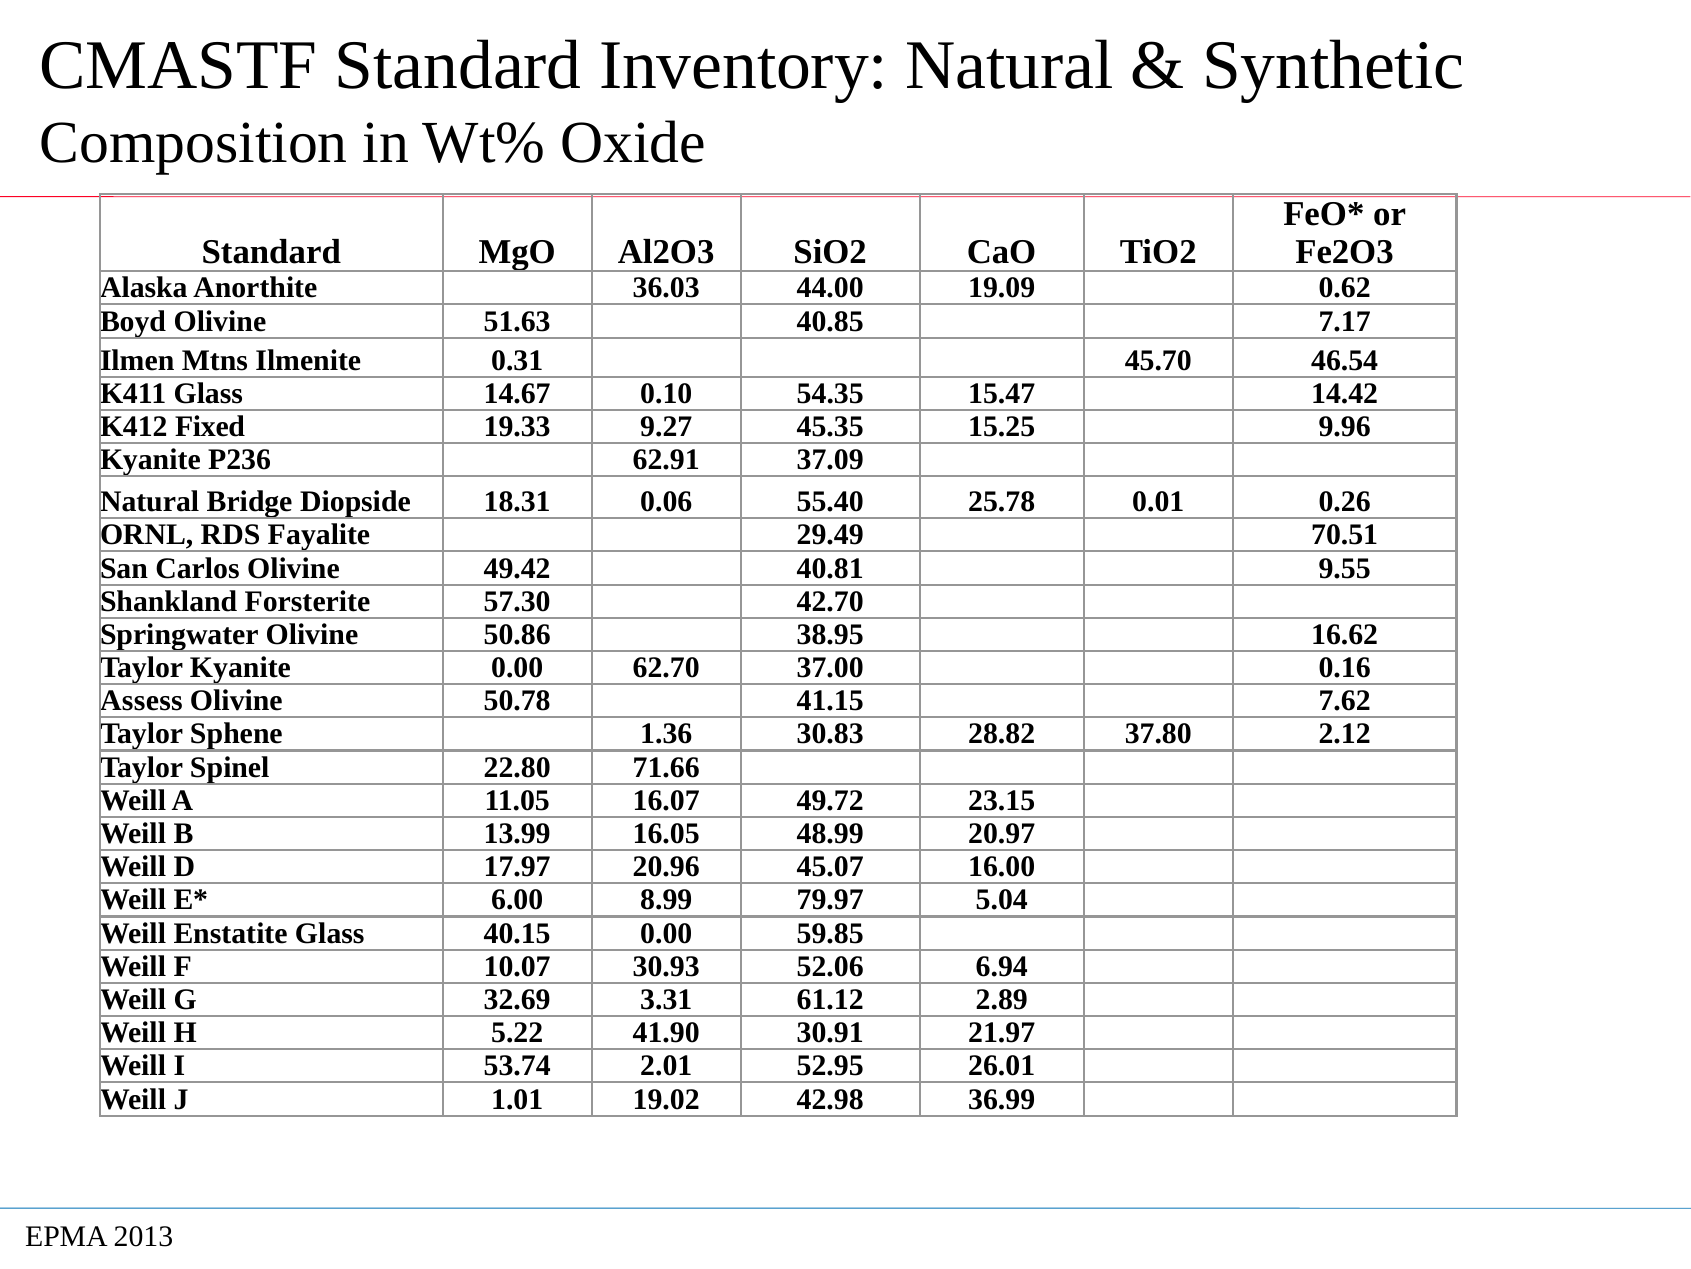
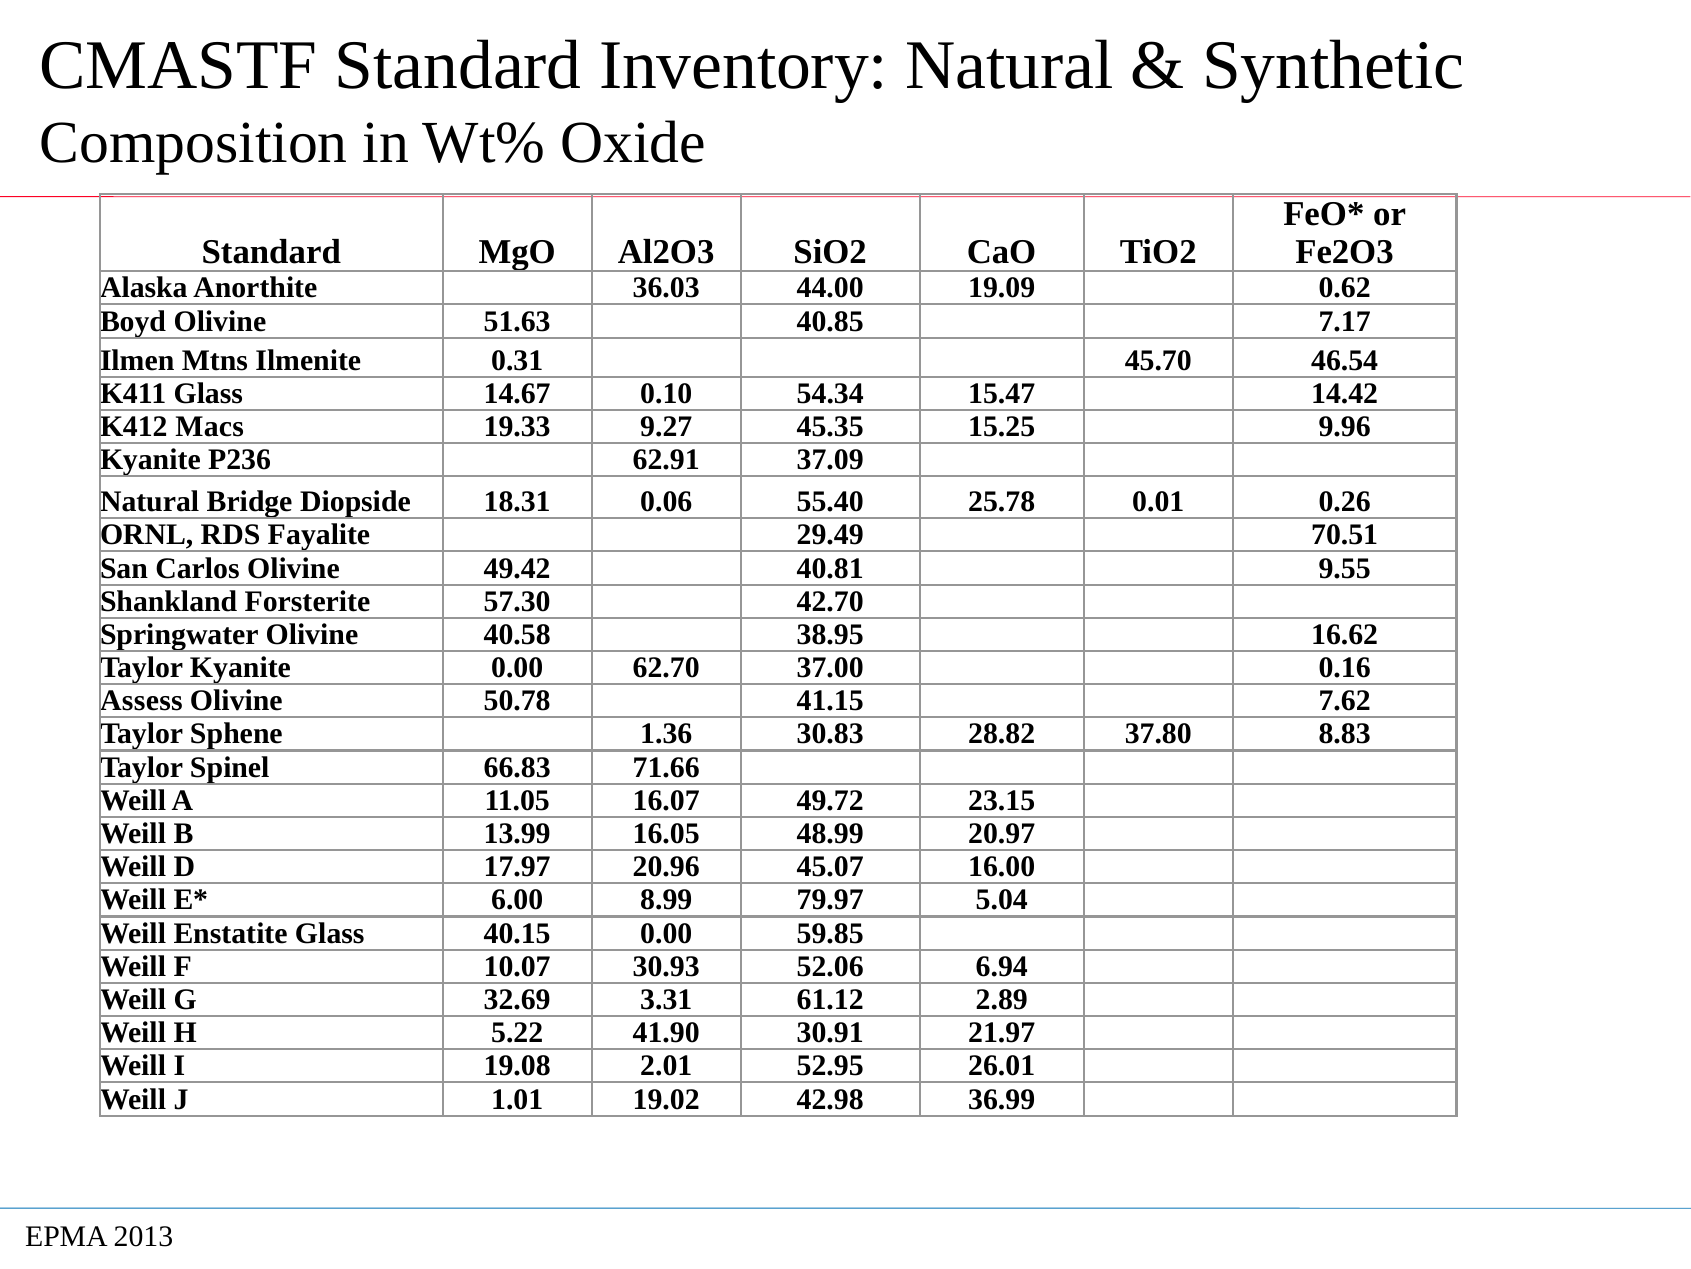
54.35: 54.35 -> 54.34
Fixed: Fixed -> Macs
50.86: 50.86 -> 40.58
2.12: 2.12 -> 8.83
22.80: 22.80 -> 66.83
53.74: 53.74 -> 19.08
